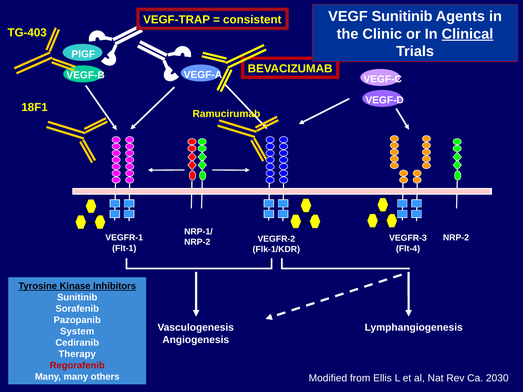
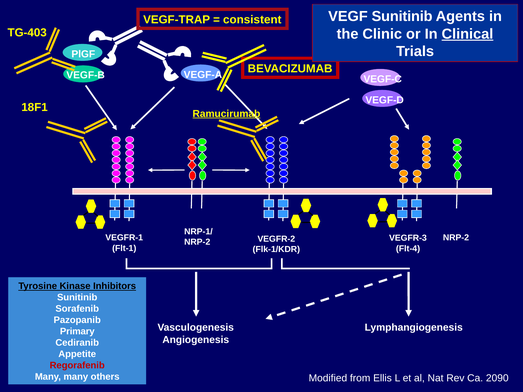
Ramucirumab underline: none -> present
System: System -> Primary
Therapy: Therapy -> Appetite
2030: 2030 -> 2090
